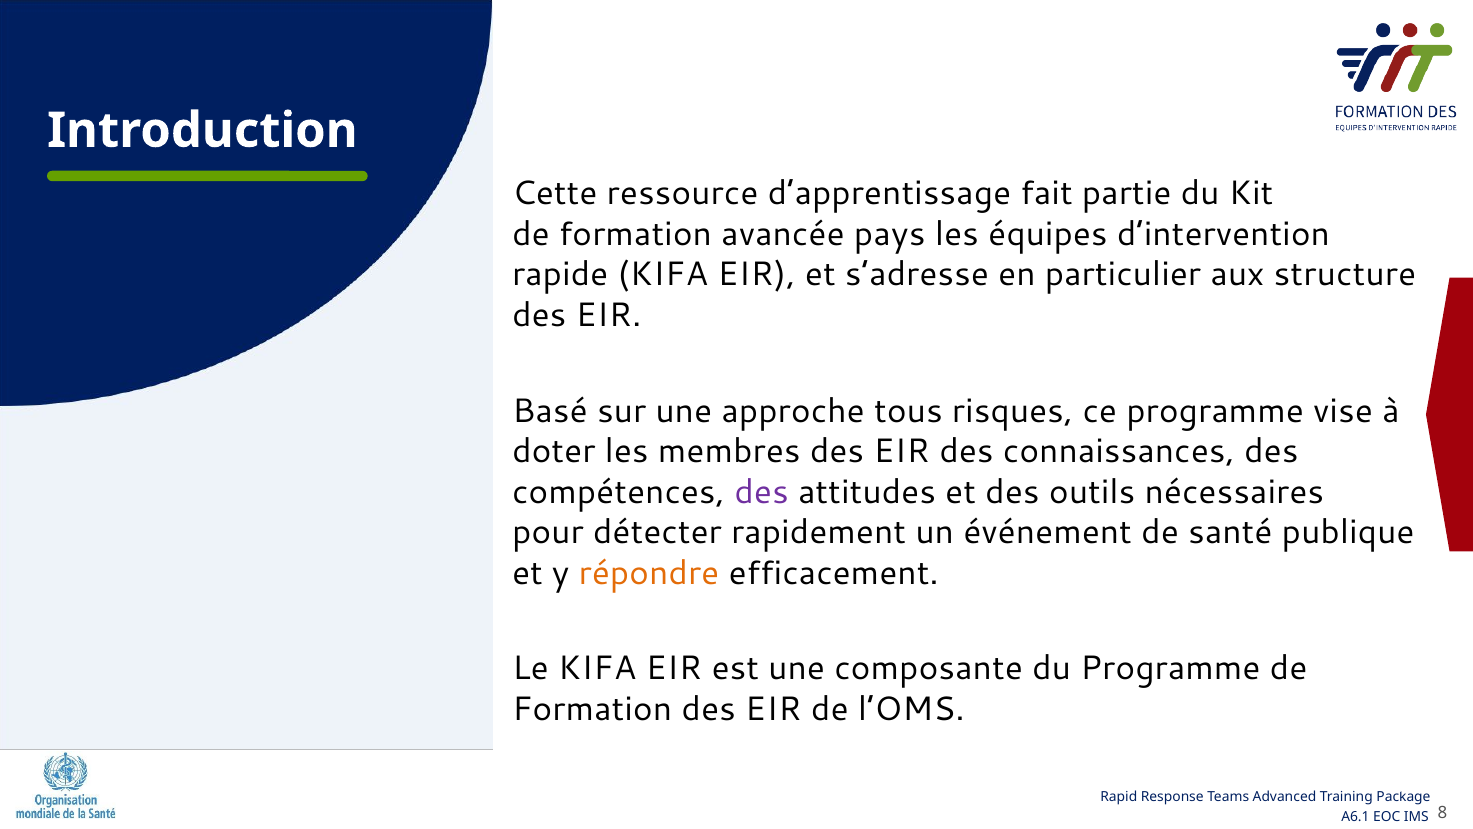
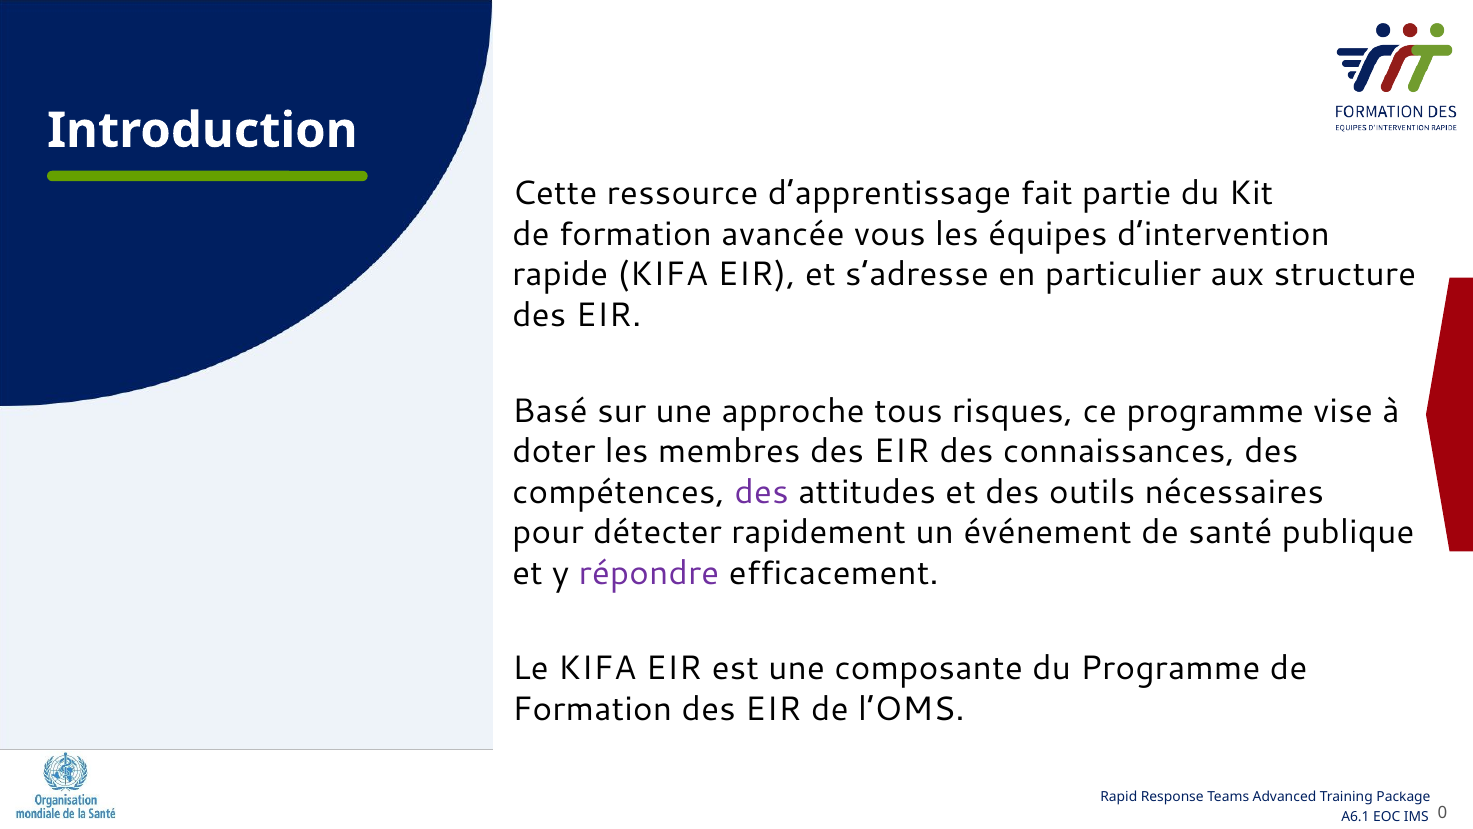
pays: pays -> vous
répondre colour: orange -> purple
8: 8 -> 0
